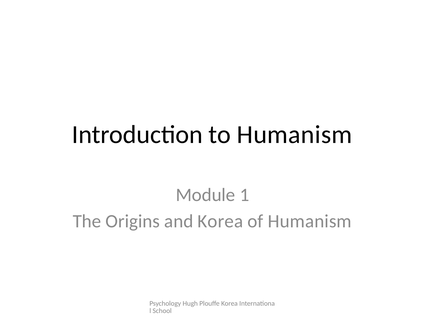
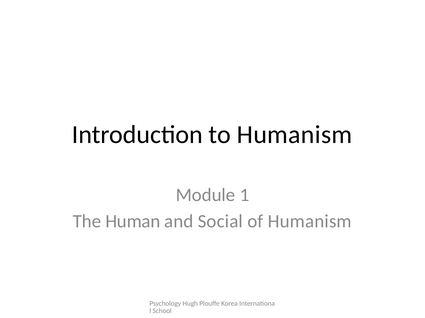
Origins: Origins -> Human
and Korea: Korea -> Social
